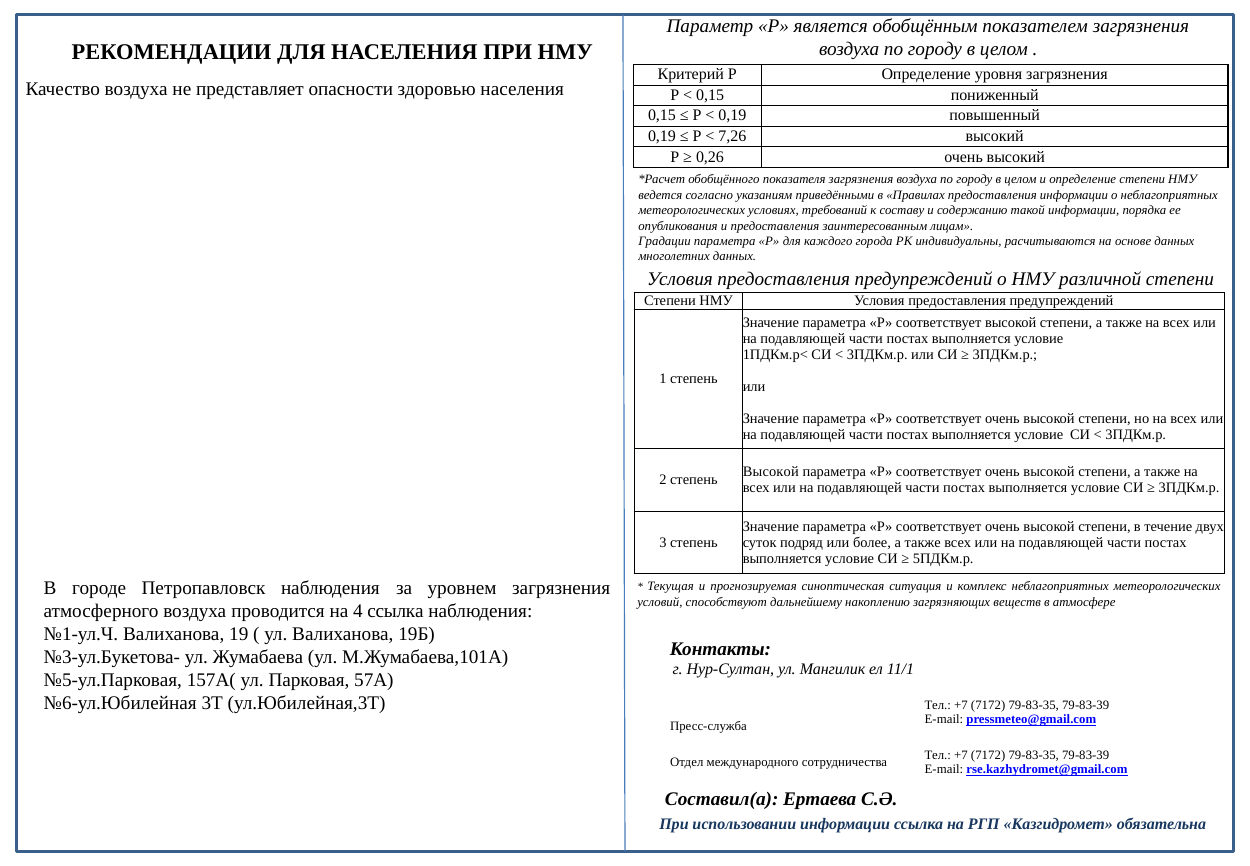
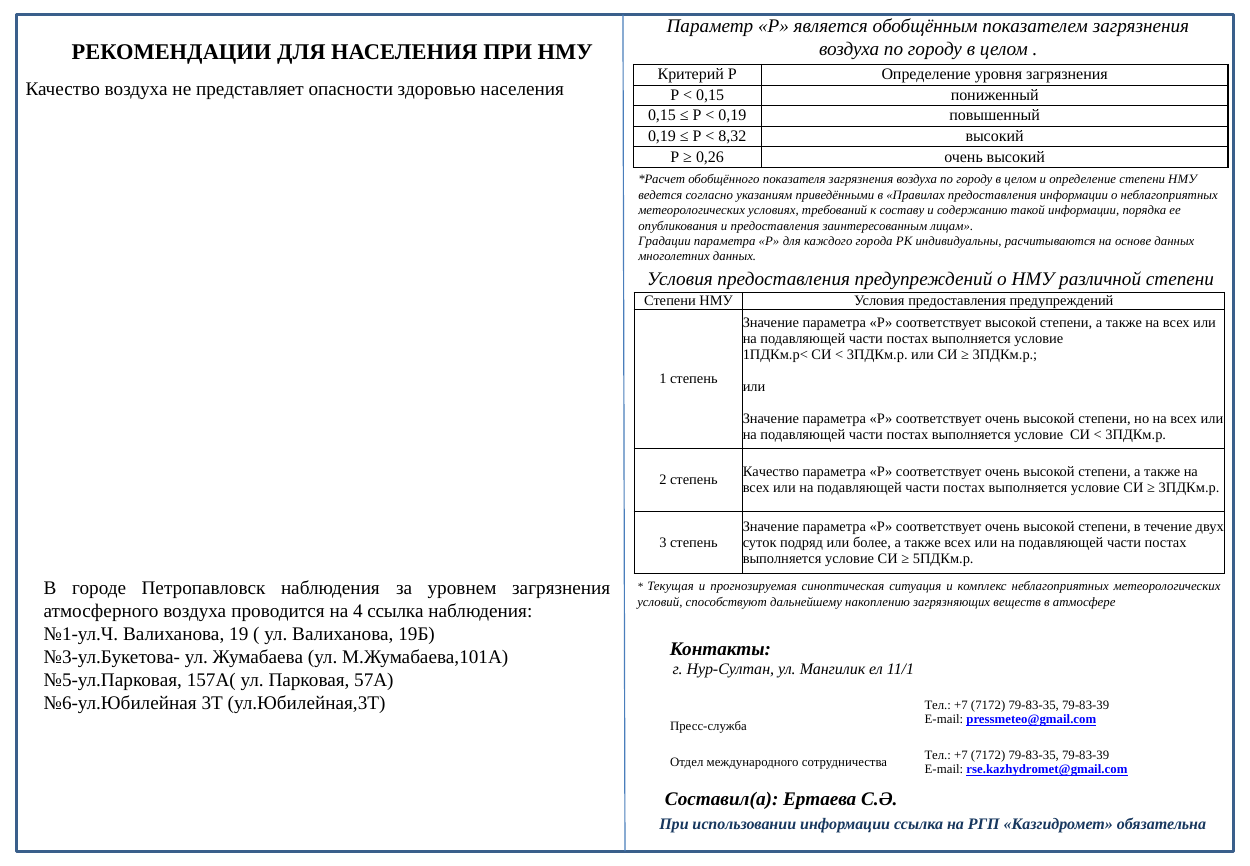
7,26: 7,26 -> 8,32
Высокой at (771, 472): Высокой -> Качество
